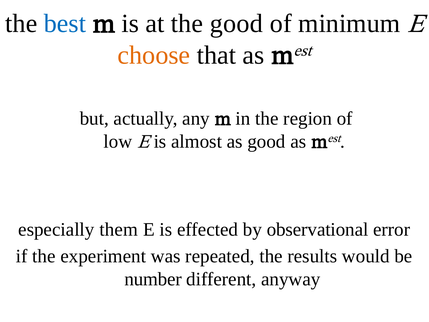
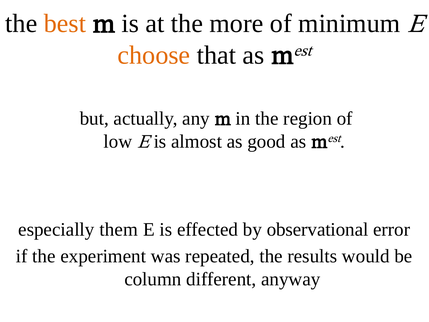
best colour: blue -> orange
the good: good -> more
number: number -> column
